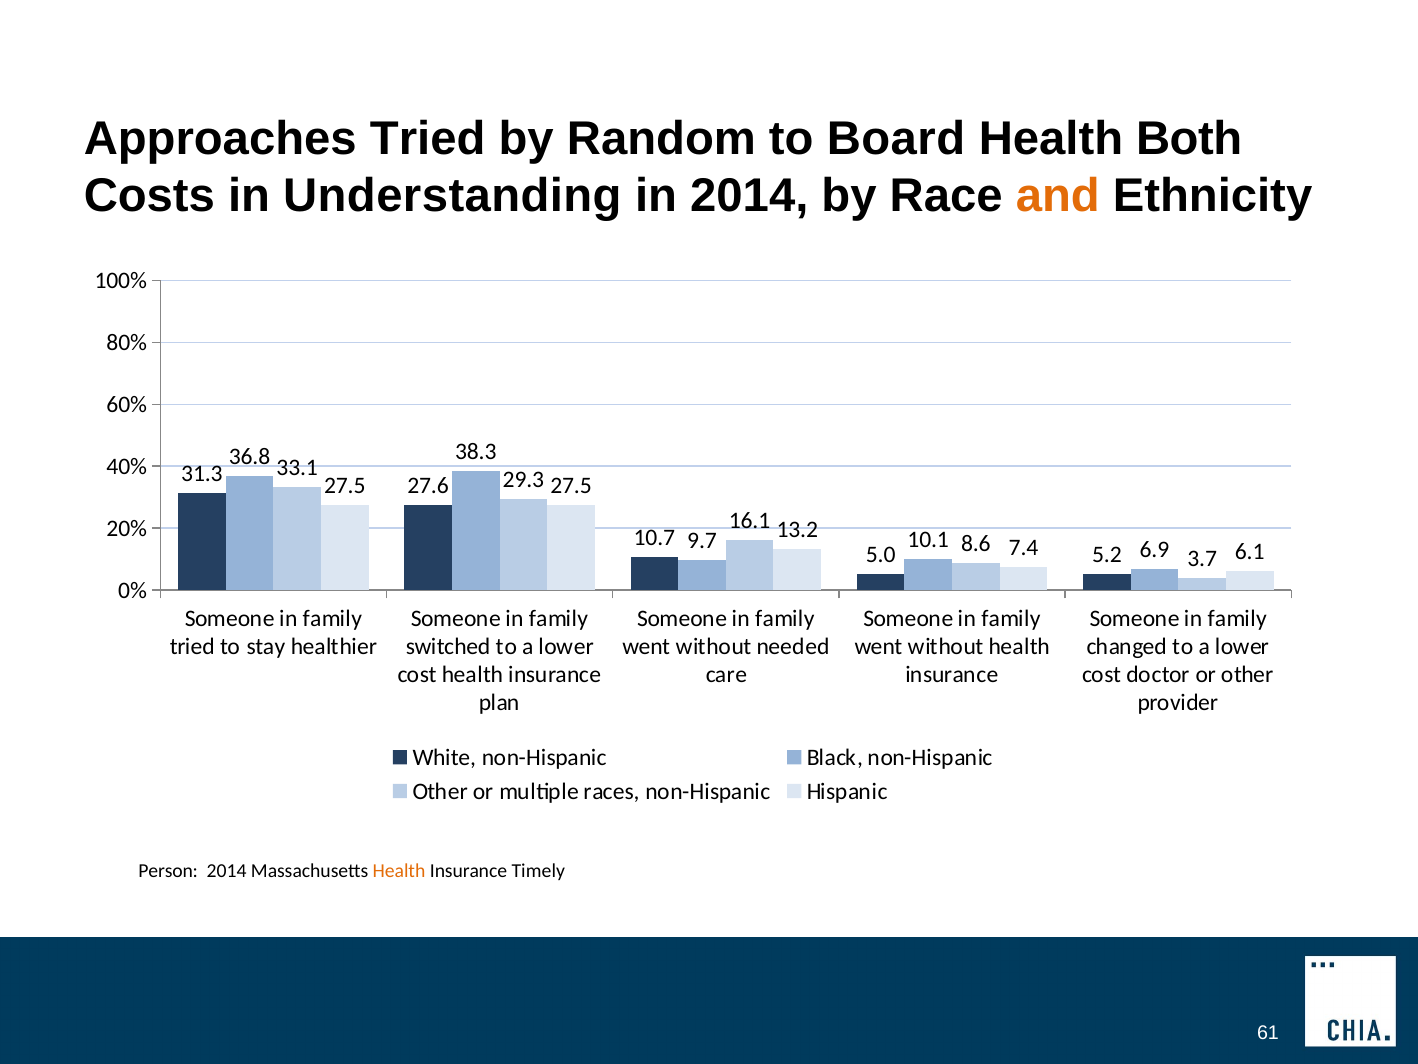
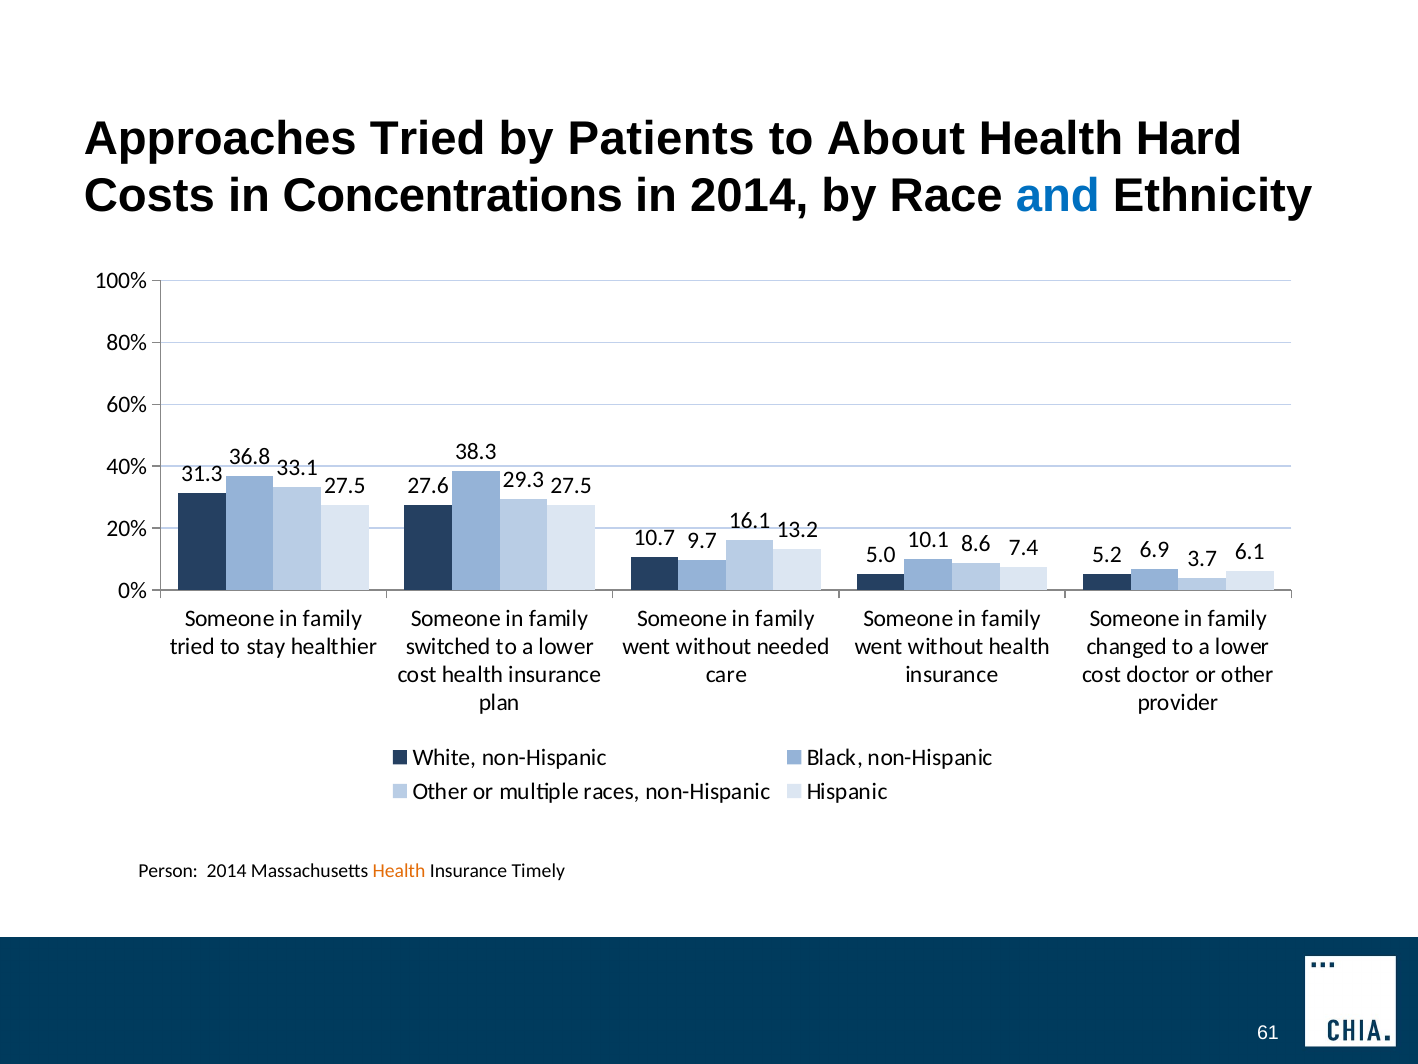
Random: Random -> Patients
Board: Board -> About
Both: Both -> Hard
Understanding: Understanding -> Concentrations
and colour: orange -> blue
